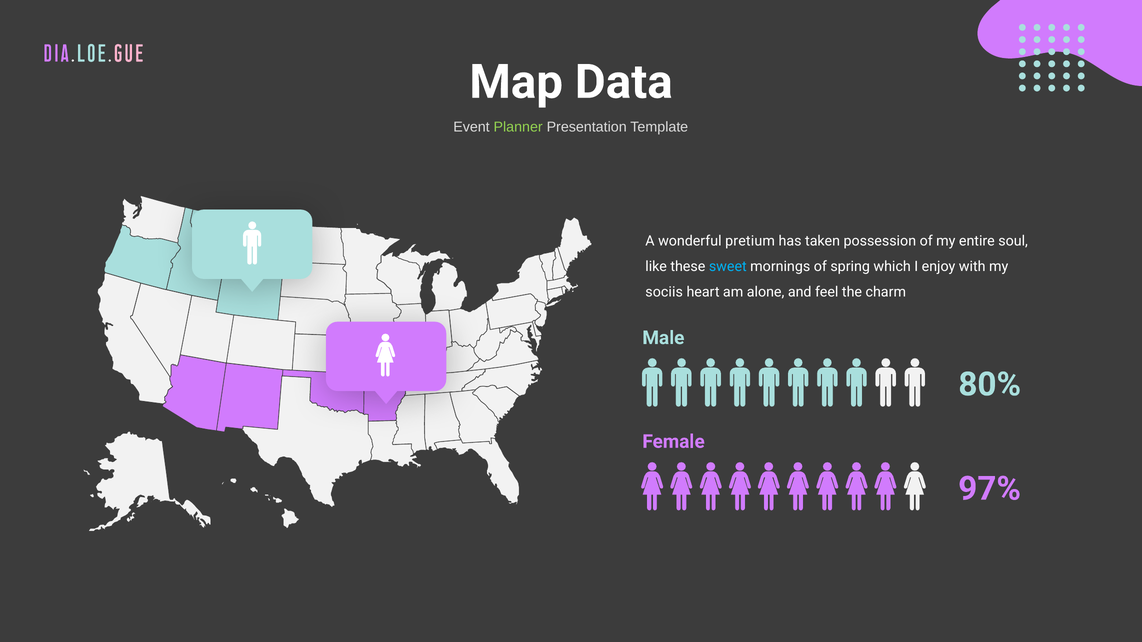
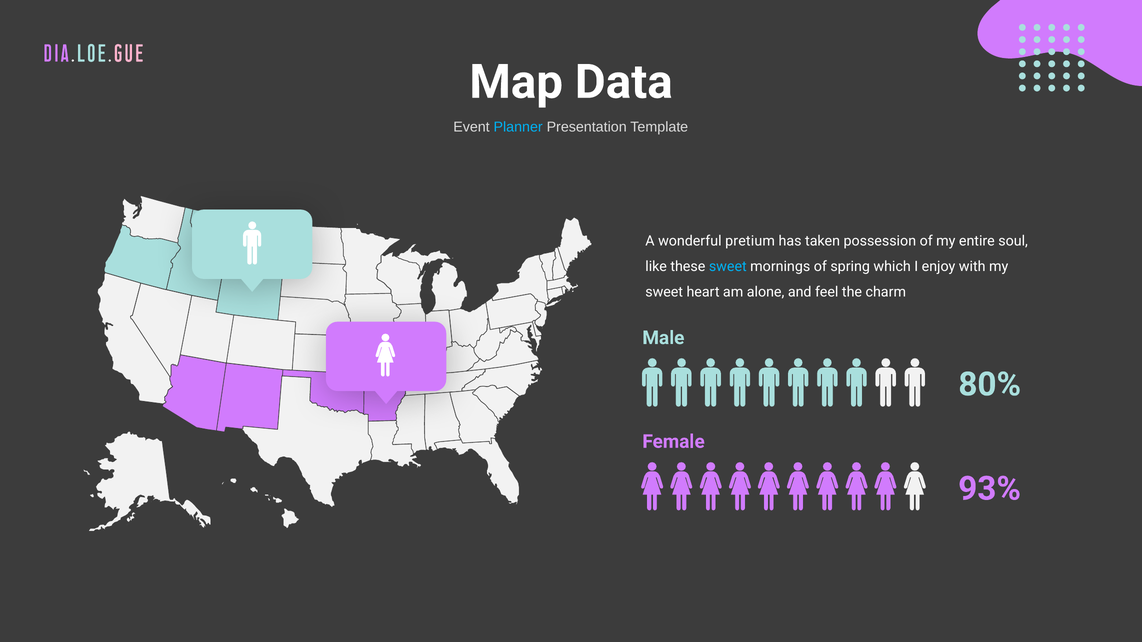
Planner colour: light green -> light blue
sociis at (664, 292): sociis -> sweet
97%: 97% -> 93%
